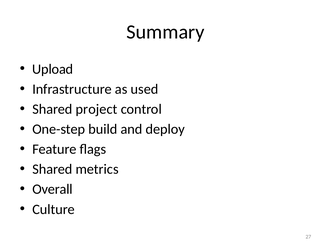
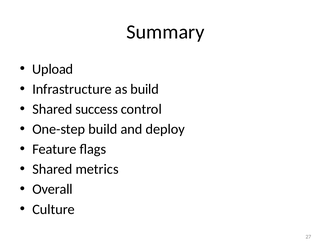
as used: used -> build
project: project -> success
